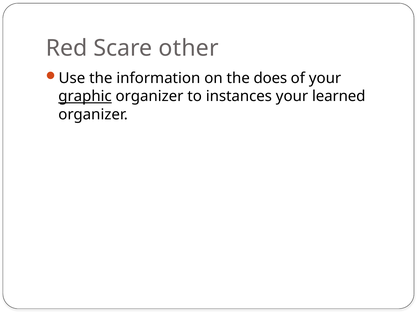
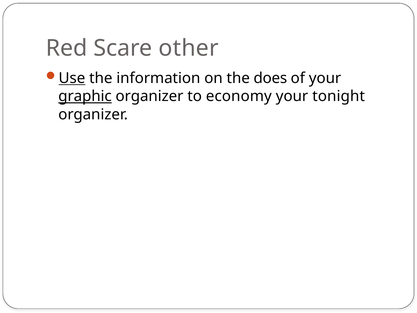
Use underline: none -> present
instances: instances -> economy
learned: learned -> tonight
